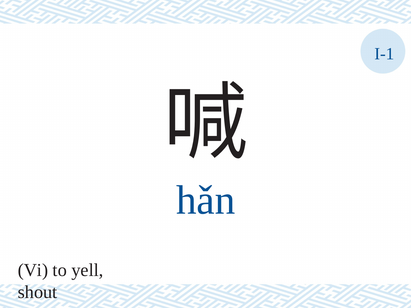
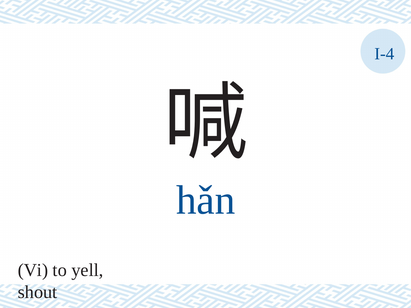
I-1: I-1 -> I-4
